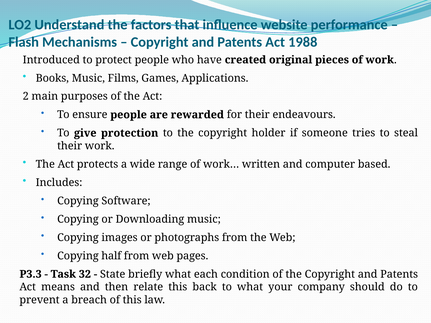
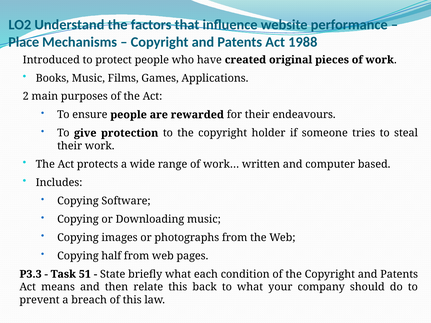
Flash: Flash -> Place
32: 32 -> 51
